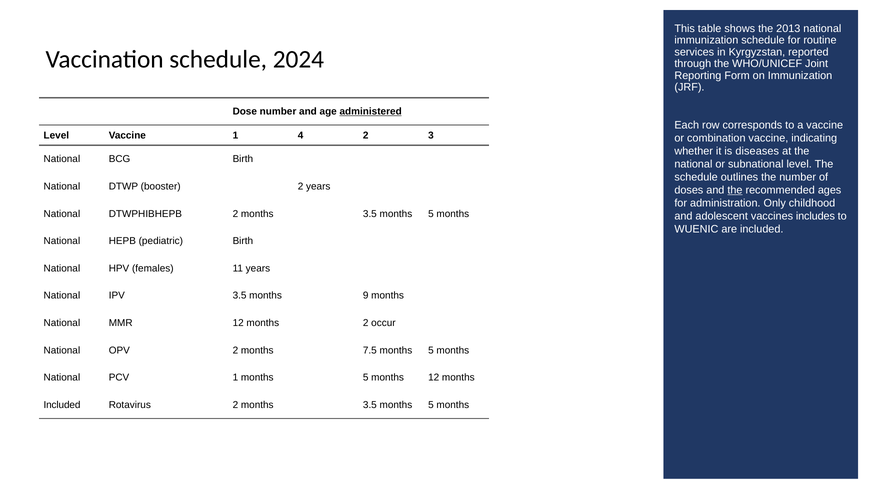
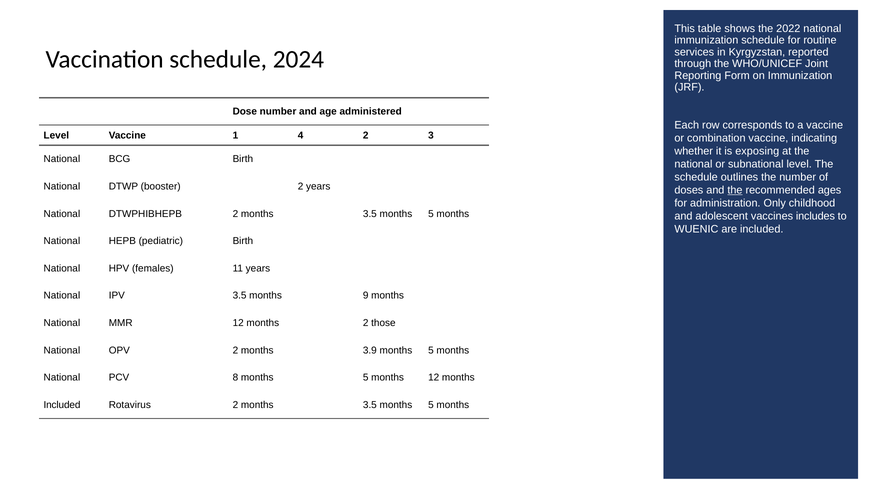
2013: 2013 -> 2022
administered underline: present -> none
diseases: diseases -> exposing
occur: occur -> those
7.5: 7.5 -> 3.9
PCV 1: 1 -> 8
